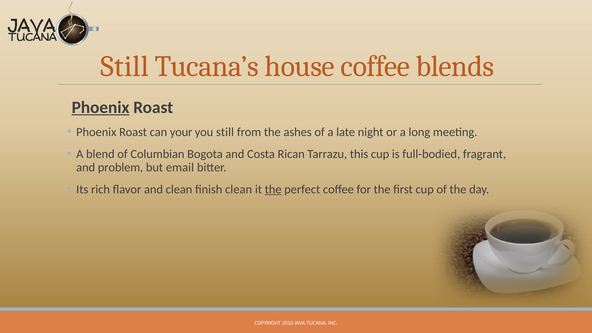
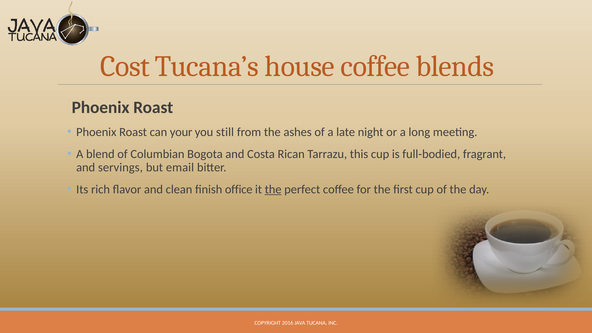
Still at (125, 66): Still -> Cost
Phoenix at (101, 107) underline: present -> none
problem: problem -> servings
finish clean: clean -> office
